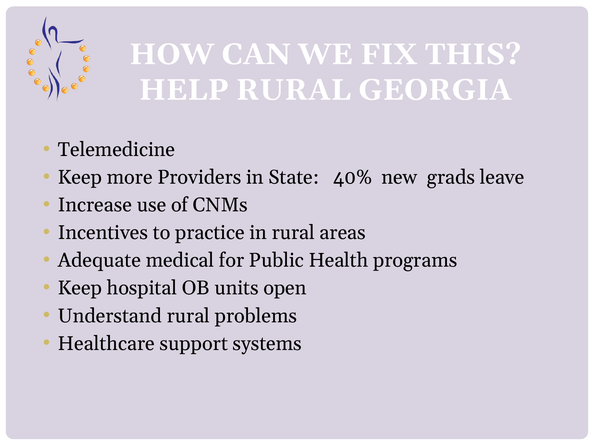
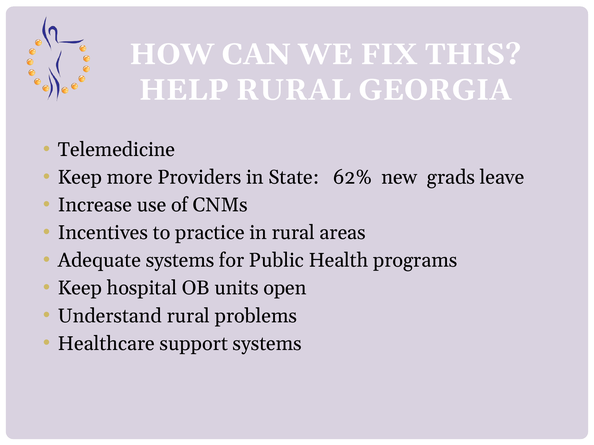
40%: 40% -> 62%
Adequate medical: medical -> systems
